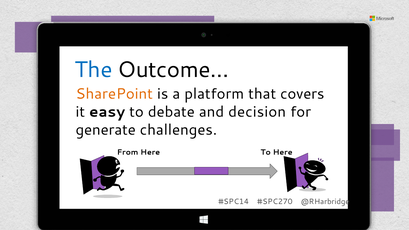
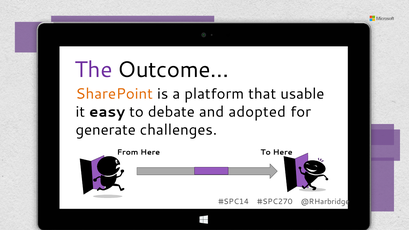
The colour: blue -> purple
covers: covers -> usable
decision: decision -> adopted
